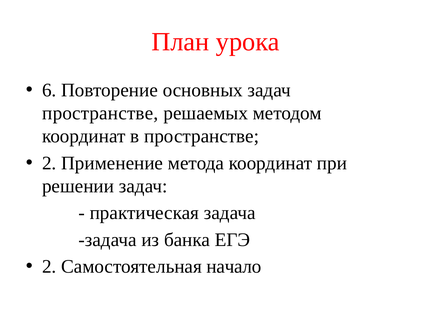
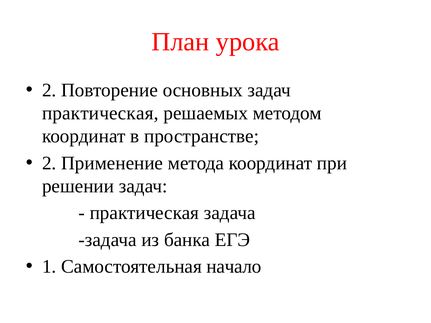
6 at (49, 90): 6 -> 2
пространстве at (100, 113): пространстве -> практическая
2 at (49, 267): 2 -> 1
